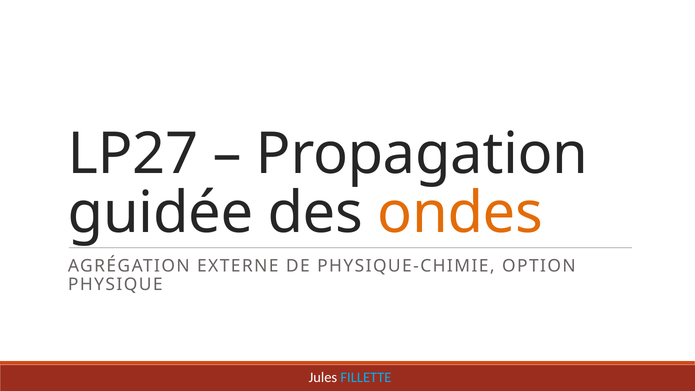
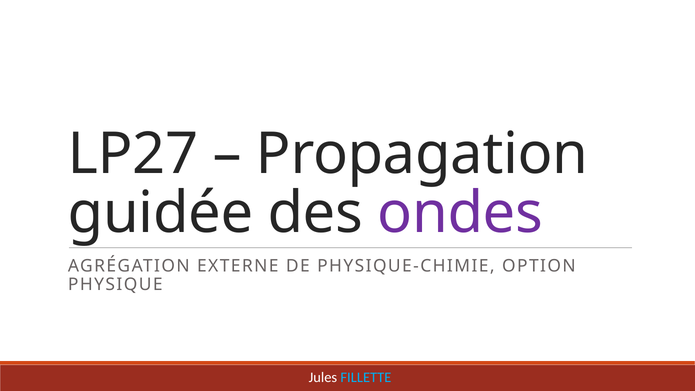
ondes colour: orange -> purple
